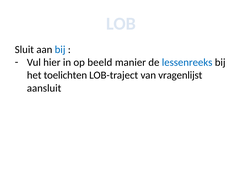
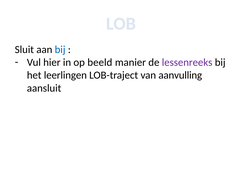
lessenreeks colour: blue -> purple
toelichten: toelichten -> leerlingen
vragenlijst: vragenlijst -> aanvulling
